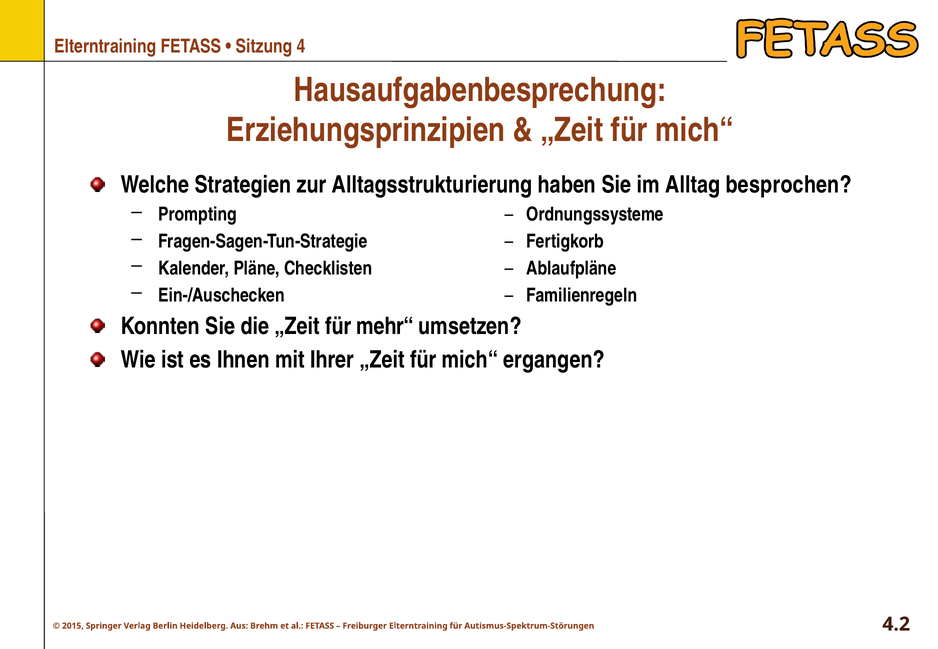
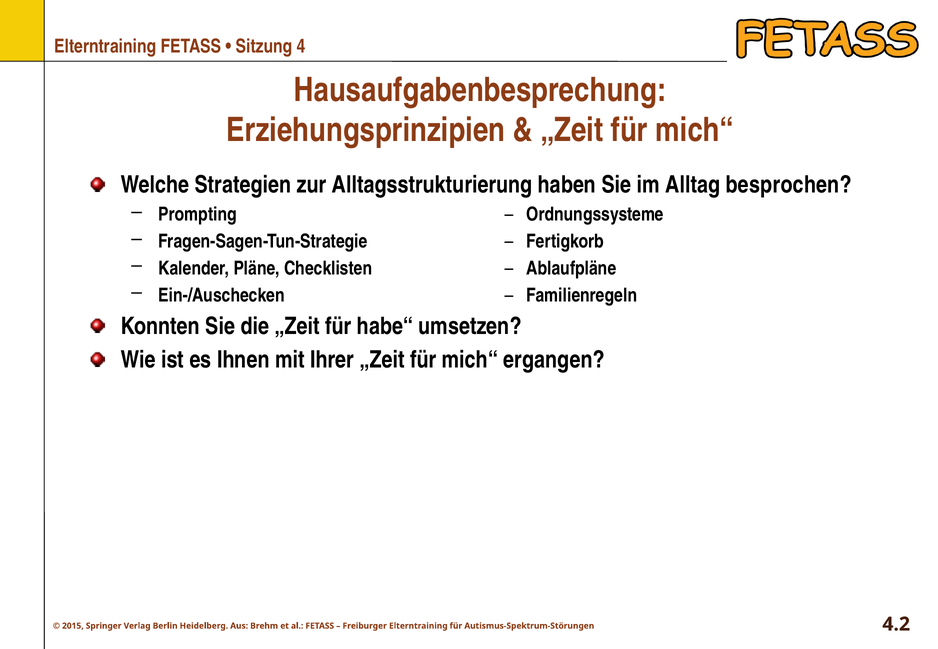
mehr“: mehr“ -> habe“
